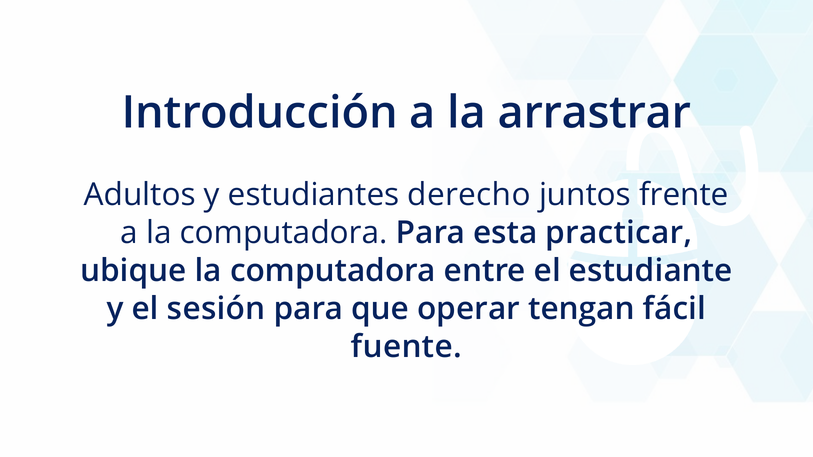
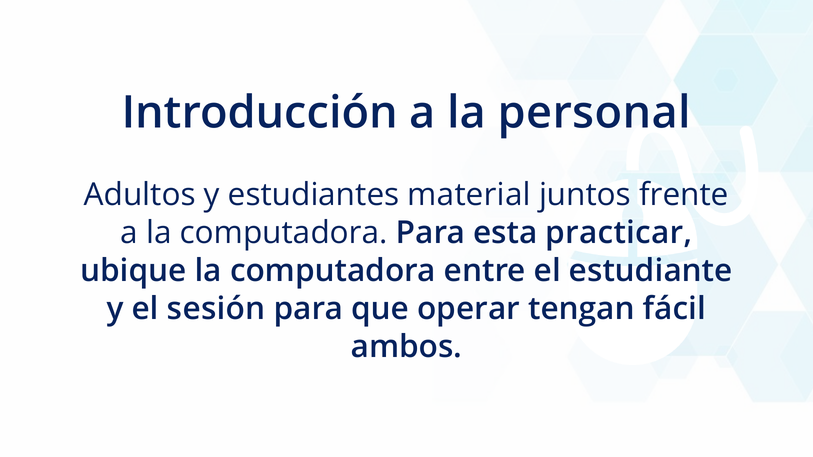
arrastrar: arrastrar -> personal
derecho: derecho -> material
fuente: fuente -> ambos
